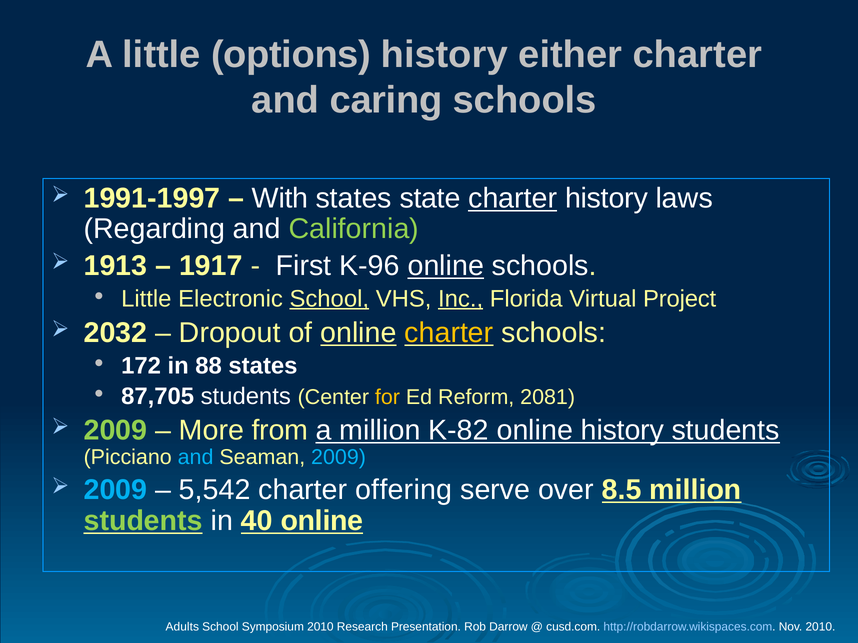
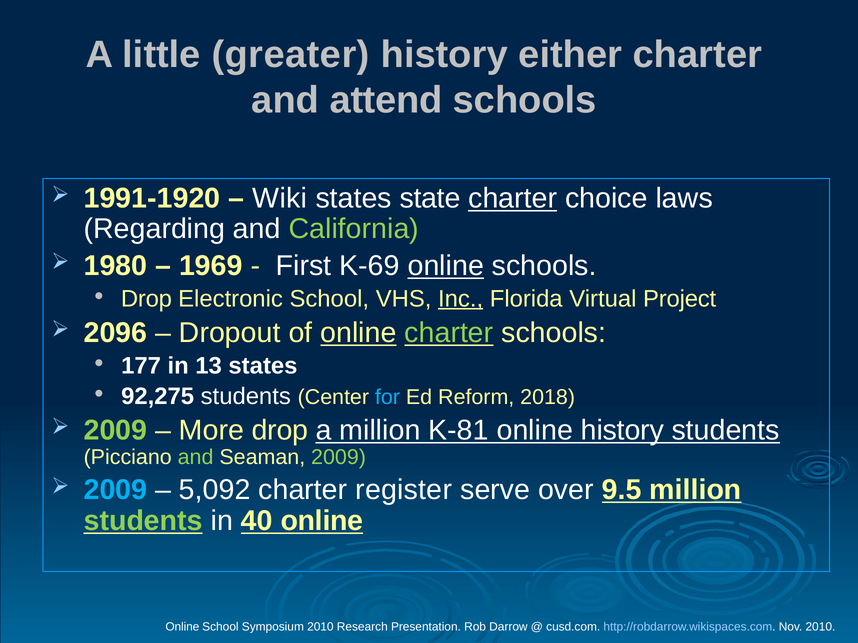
options: options -> greater
caring: caring -> attend
1991-1997: 1991-1997 -> 1991-1920
With: With -> Wiki
charter history: history -> choice
1913: 1913 -> 1980
1917: 1917 -> 1969
K-96: K-96 -> K-69
Little at (146, 299): Little -> Drop
School at (329, 299) underline: present -> none
2032: 2032 -> 2096
charter at (449, 333) colour: yellow -> light green
172: 172 -> 177
88: 88 -> 13
87,705: 87,705 -> 92,275
for colour: yellow -> light blue
2081: 2081 -> 2018
More from: from -> drop
K-82: K-82 -> K-81
and at (196, 458) colour: light blue -> light green
2009 at (339, 458) colour: light blue -> light green
5,542: 5,542 -> 5,092
offering: offering -> register
8.5: 8.5 -> 9.5
Adults at (182, 627): Adults -> Online
